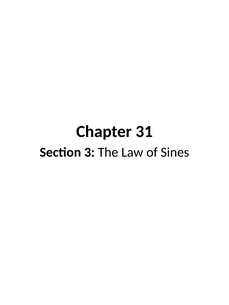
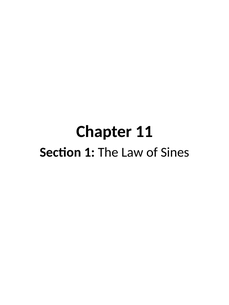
31: 31 -> 11
3: 3 -> 1
